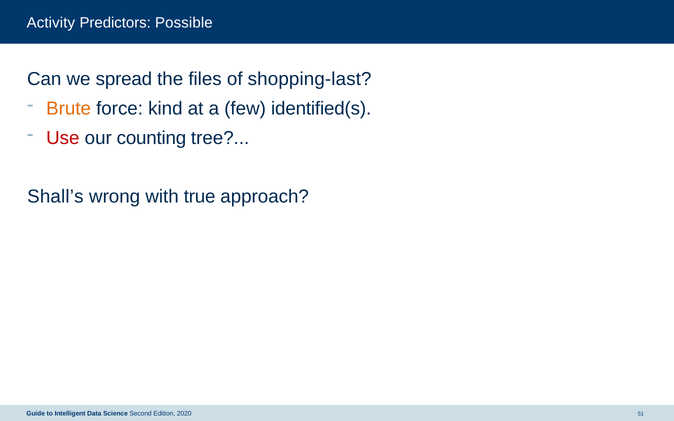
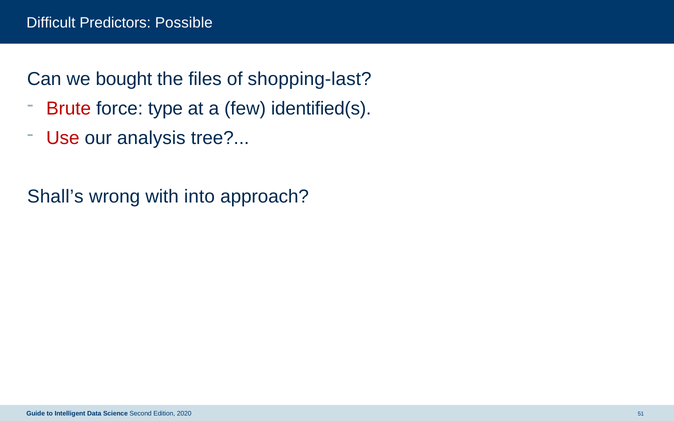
Activity: Activity -> Difficult
spread: spread -> bought
Brute colour: orange -> red
kind: kind -> type
counting: counting -> analysis
true: true -> into
